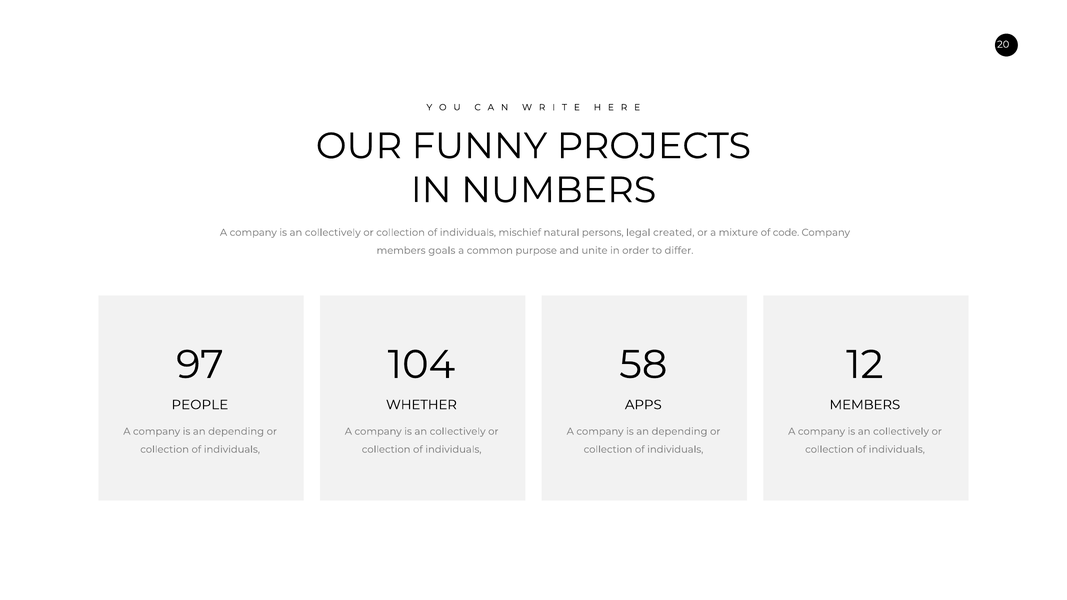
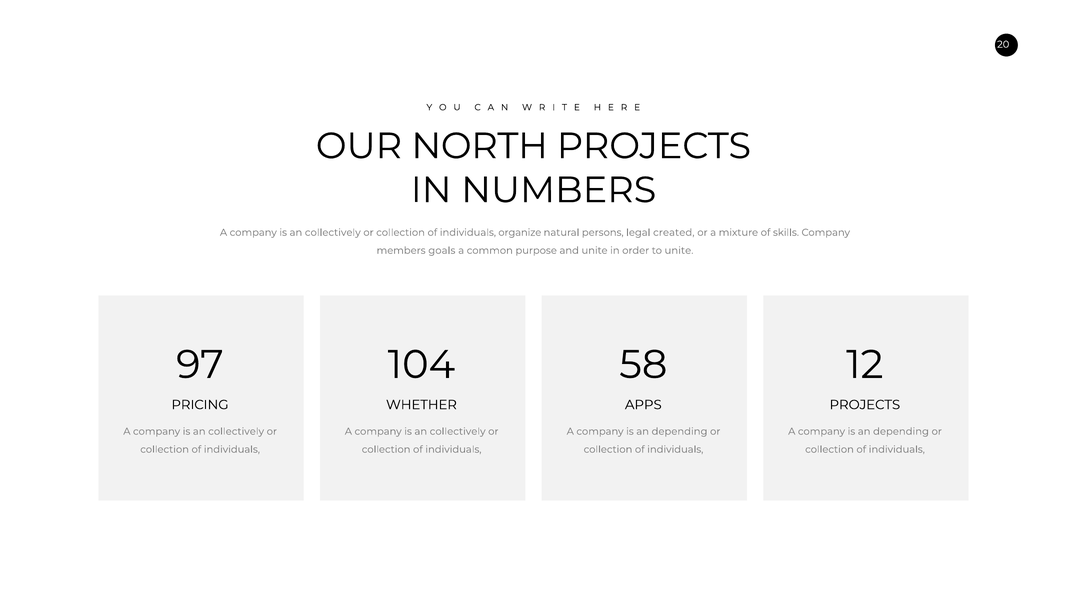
FUNNY: FUNNY -> NORTH
mischief: mischief -> organize
code: code -> skills
to differ: differ -> unite
PEOPLE: PEOPLE -> PRICING
MEMBERS at (865, 405): MEMBERS -> PROJECTS
depending at (236, 432): depending -> collectively
collectively at (901, 432): collectively -> depending
